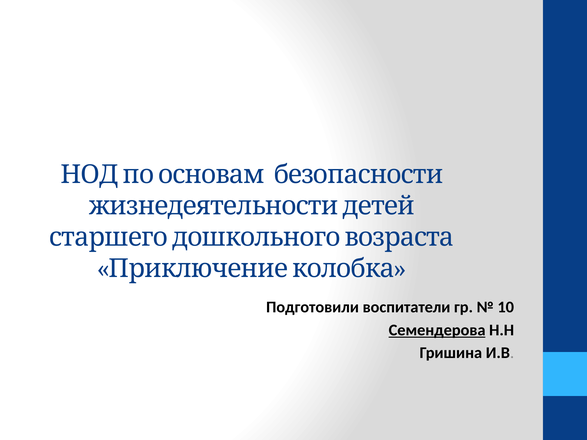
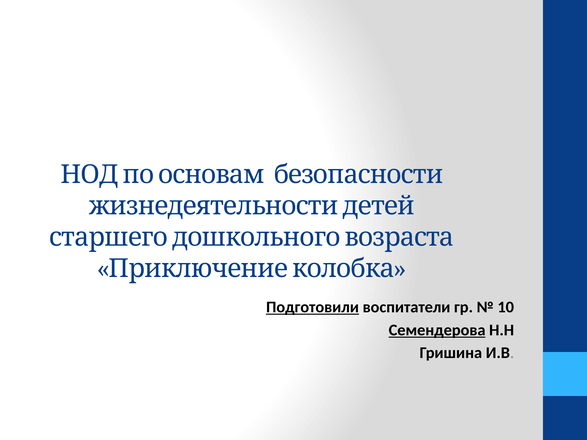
Подготовили underline: none -> present
